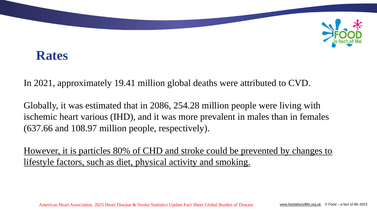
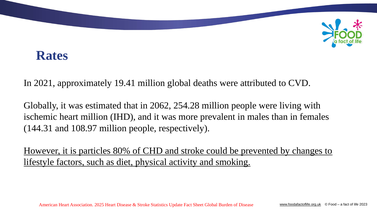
2086: 2086 -> 2062
heart various: various -> million
637.66: 637.66 -> 144.31
